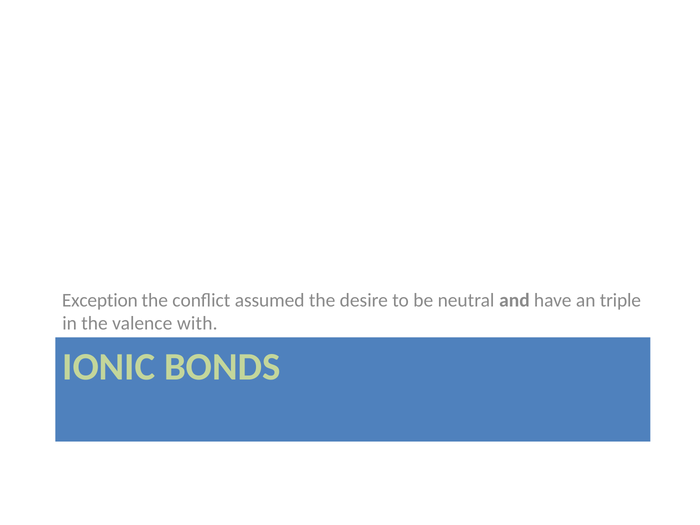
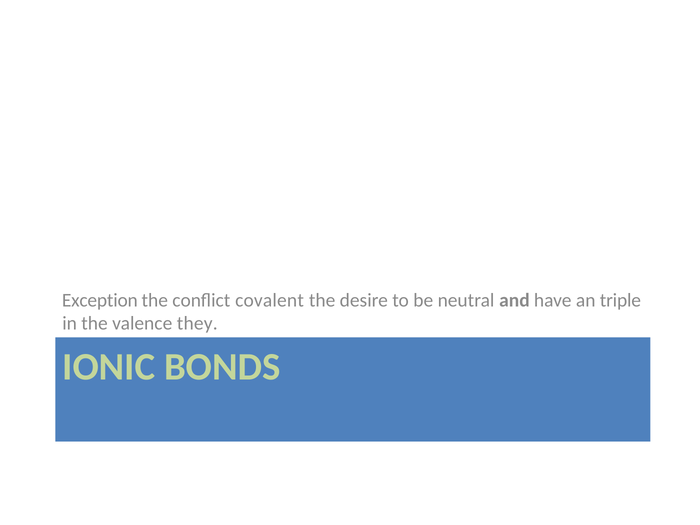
assumed: assumed -> covalent
with: with -> they
